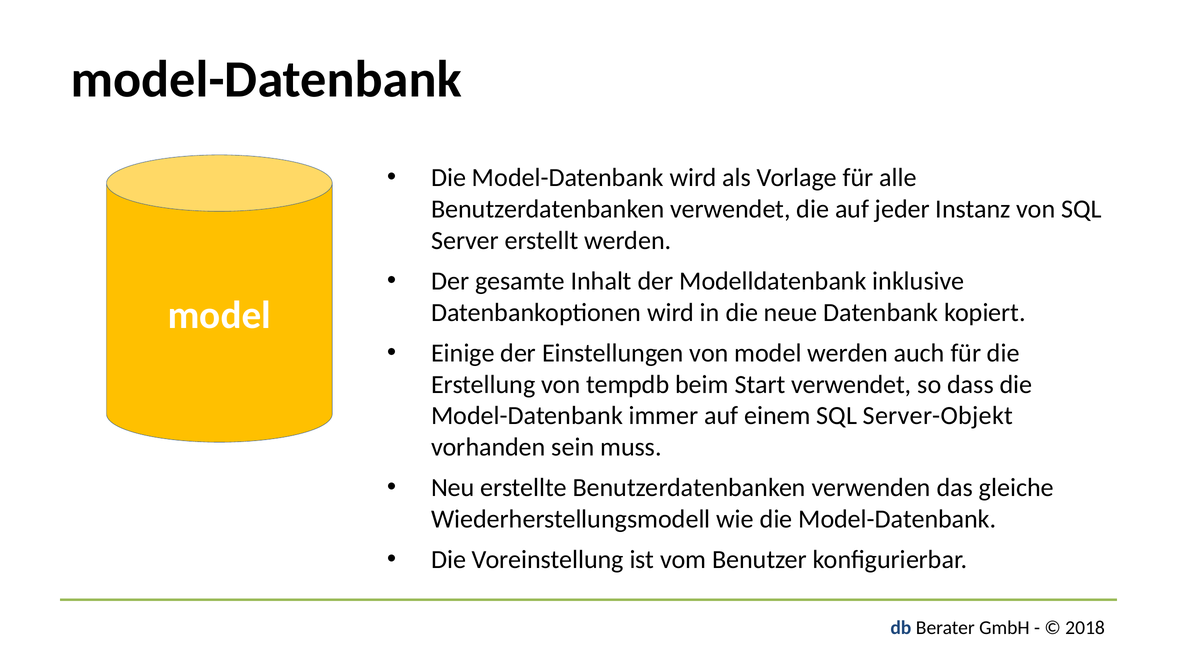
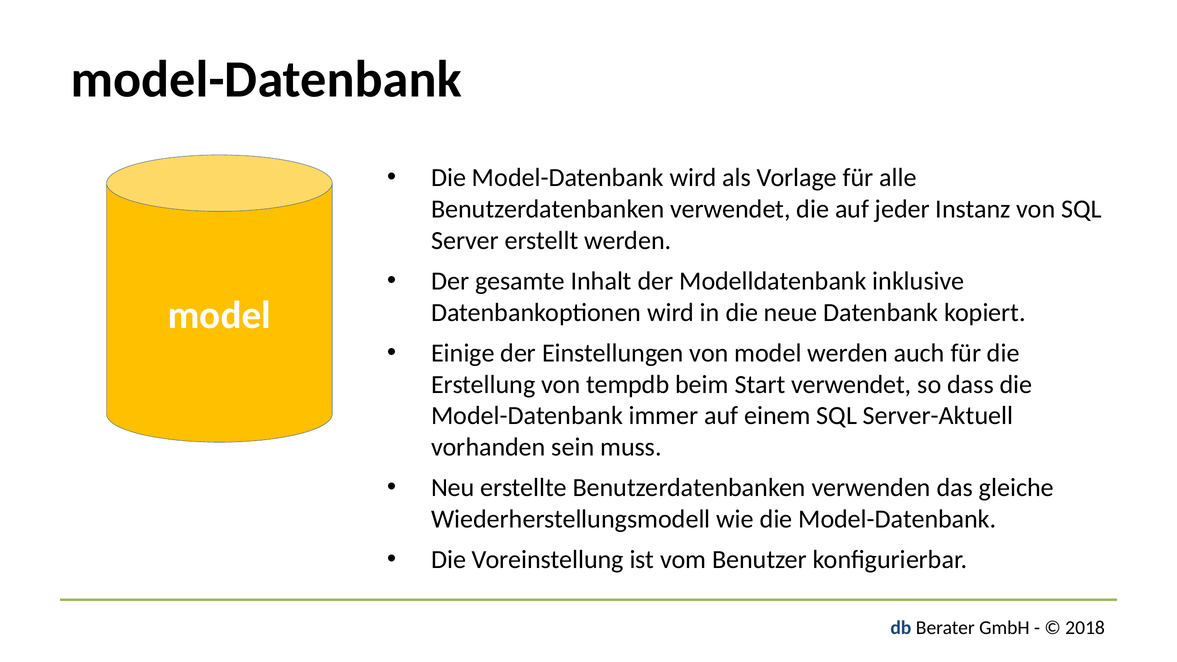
Server-Objekt: Server-Objekt -> Server-Aktuell
